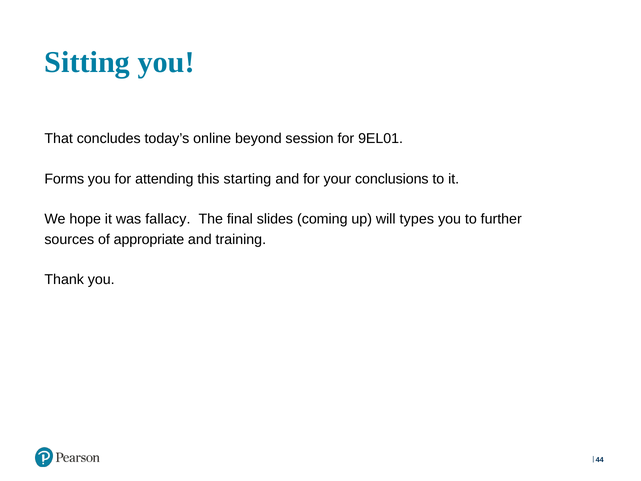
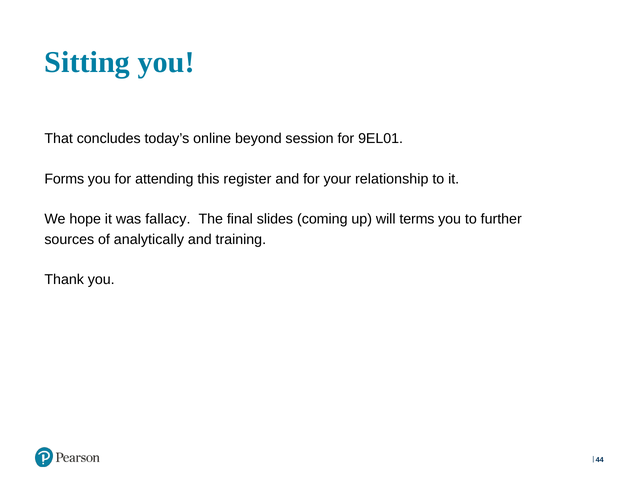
starting: starting -> register
conclusions: conclusions -> relationship
types: types -> terms
appropriate: appropriate -> analytically
